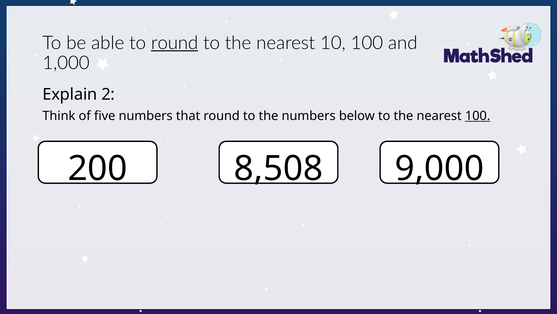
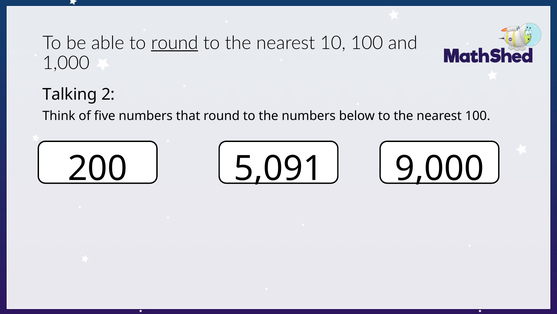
Explain: Explain -> Talking
100 at (478, 116) underline: present -> none
8,508: 8,508 -> 5,091
